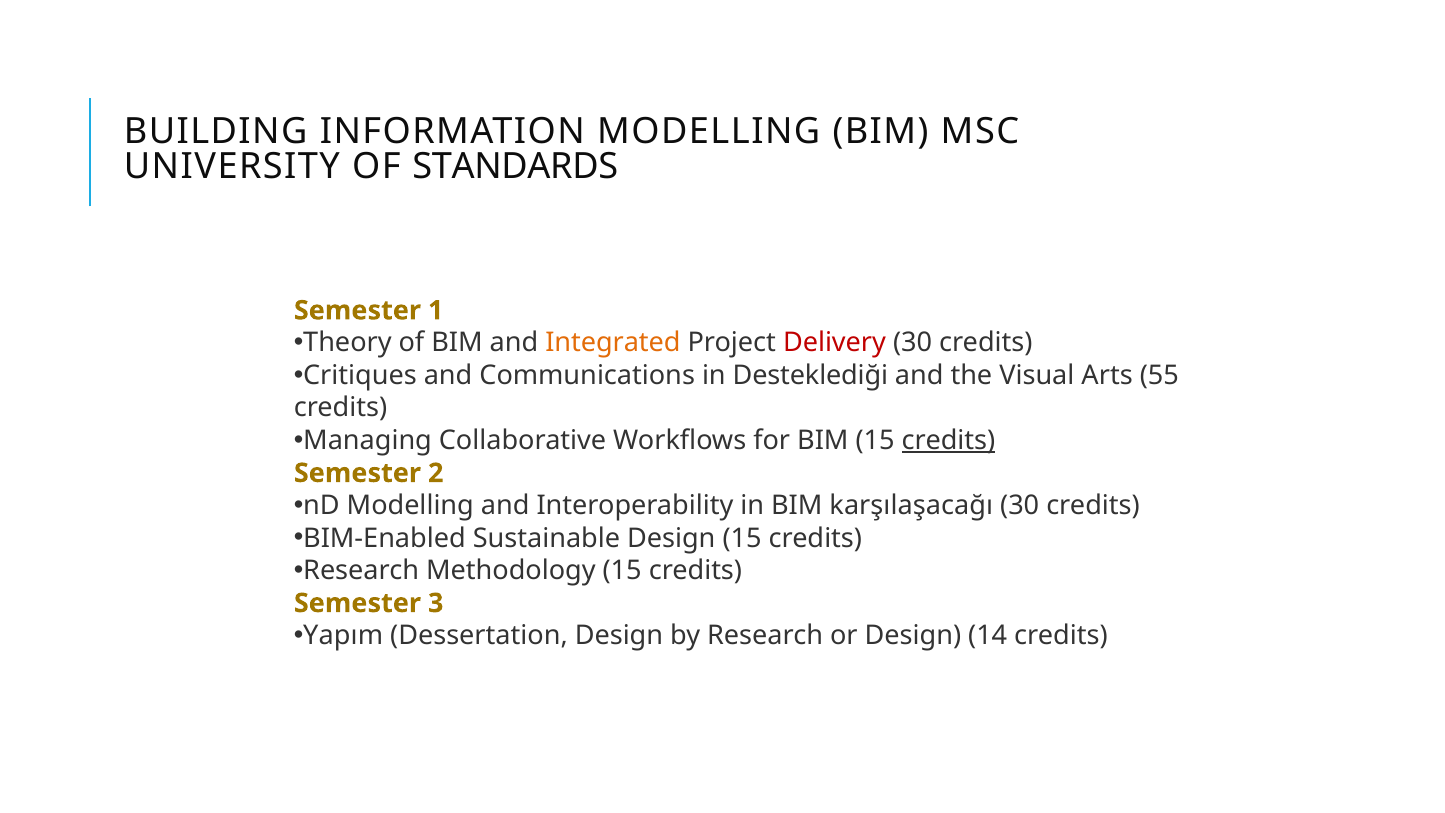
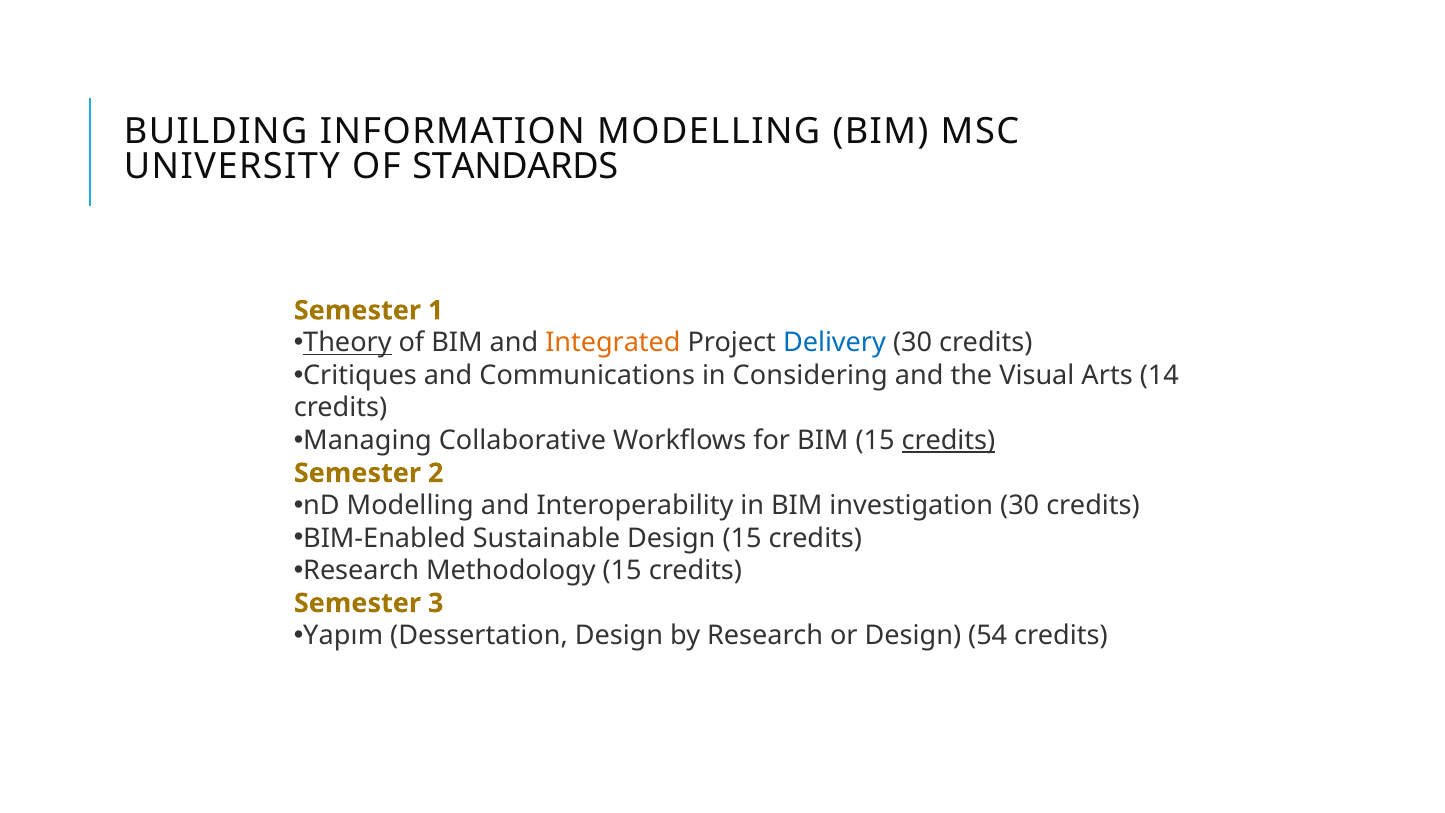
Theory underline: none -> present
Delivery colour: red -> blue
Desteklediği: Desteklediği -> Considering
55: 55 -> 14
karşılaşacağı: karşılaşacağı -> investigation
14: 14 -> 54
